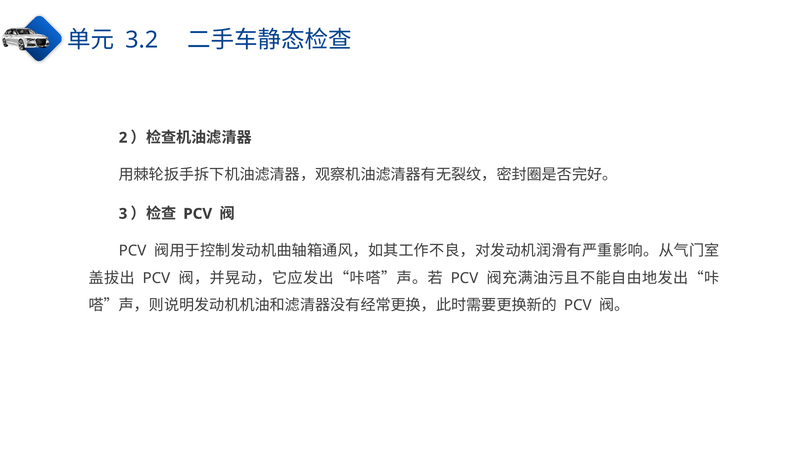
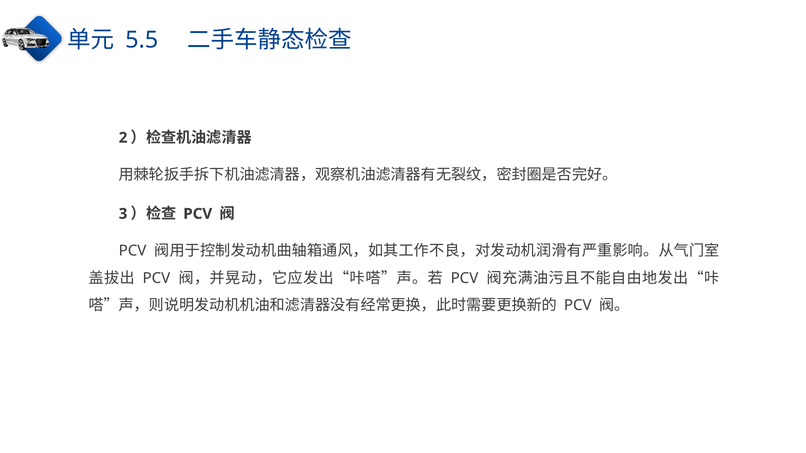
3.2: 3.2 -> 5.5
